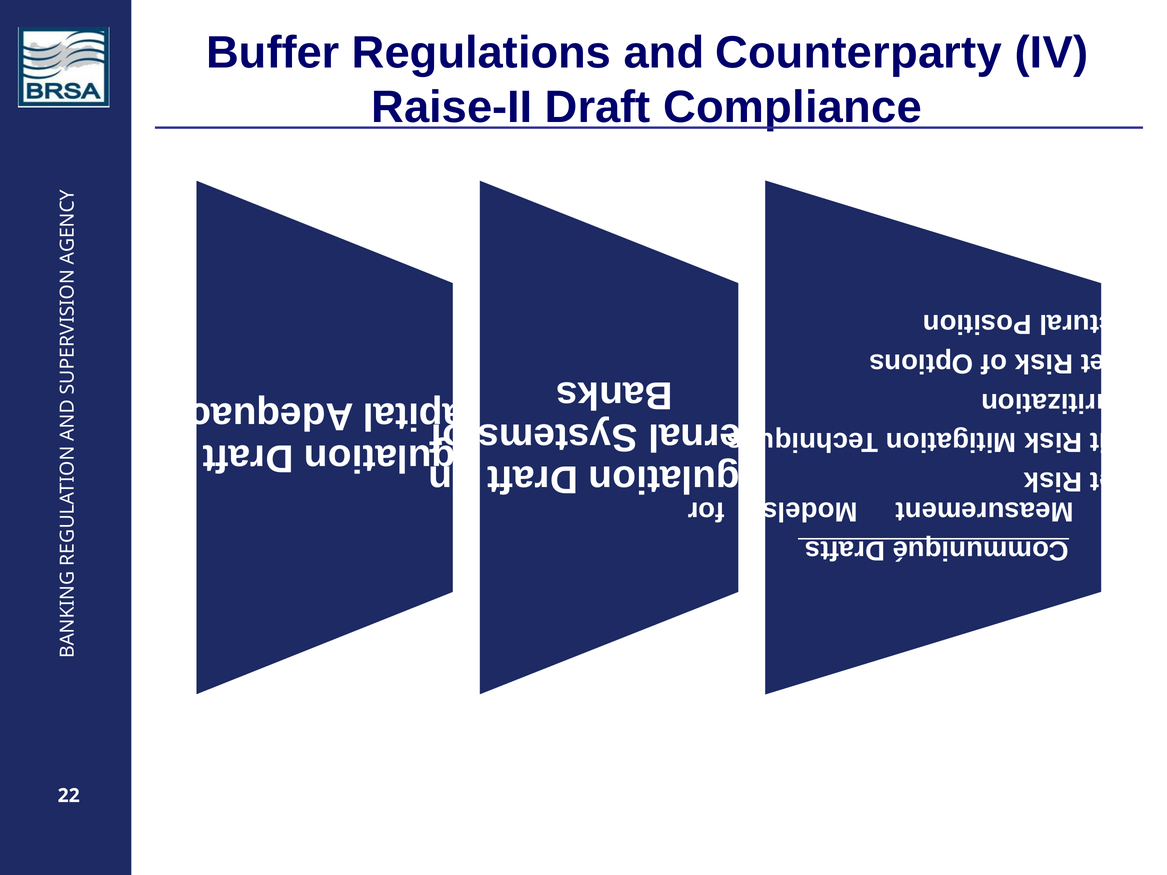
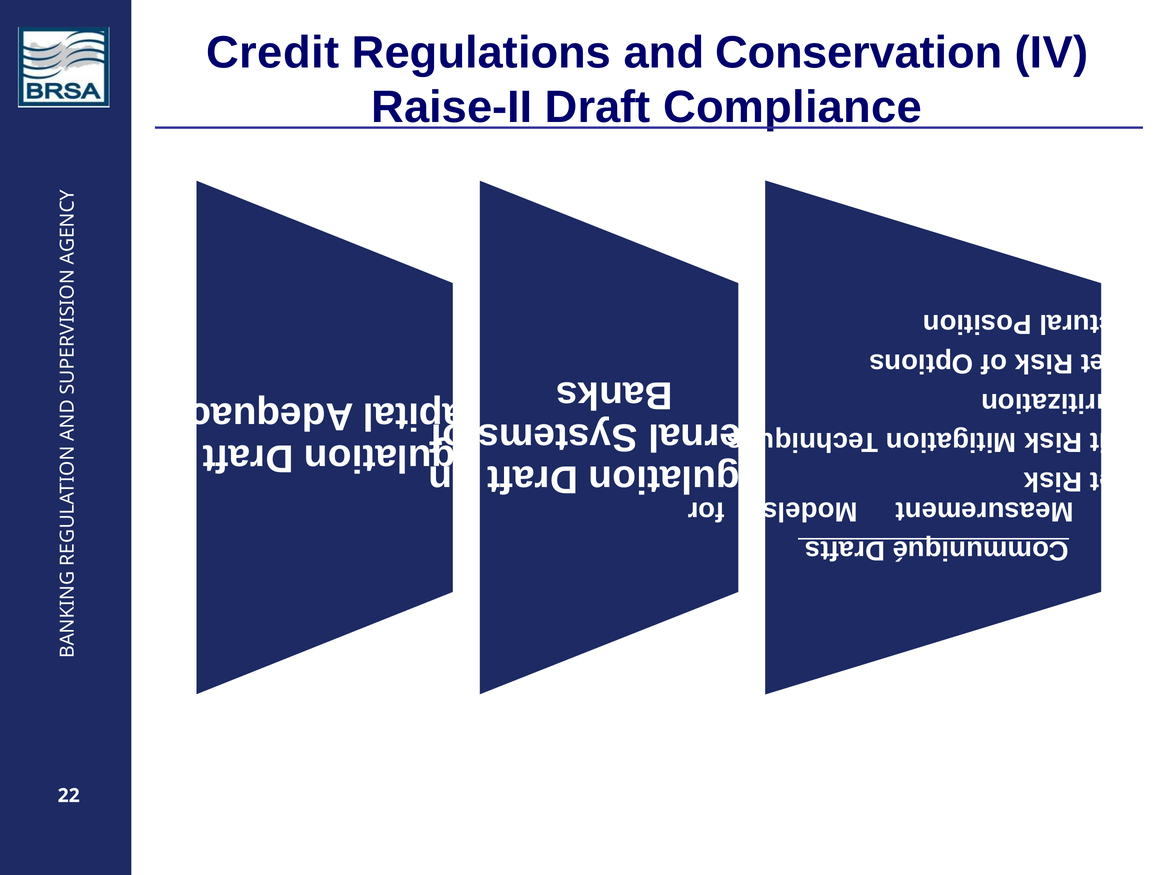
Buffer: Buffer -> Credit
Counterparty: Counterparty -> Conservation
